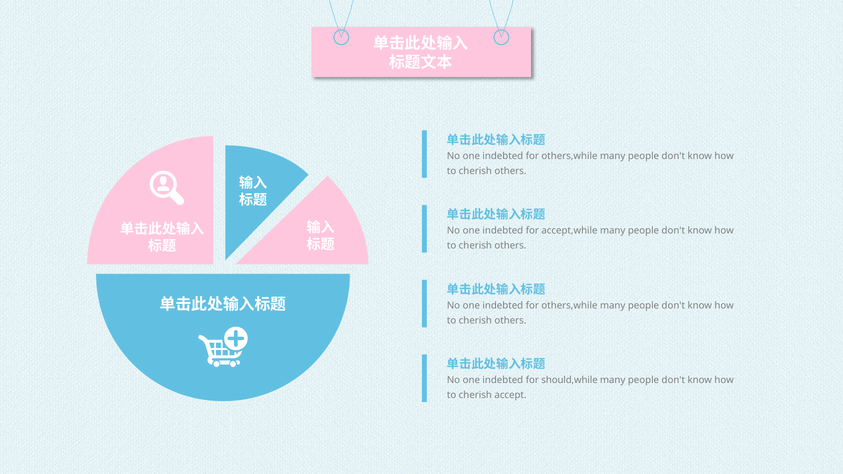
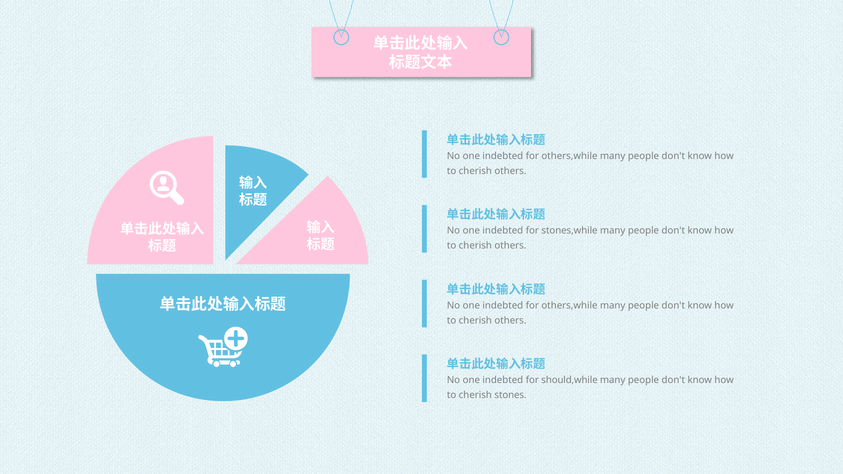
accept,while: accept,while -> stones,while
accept: accept -> stones
